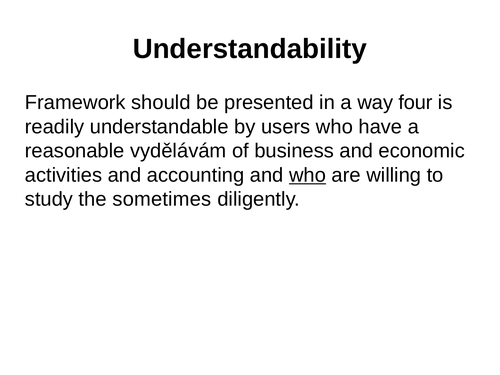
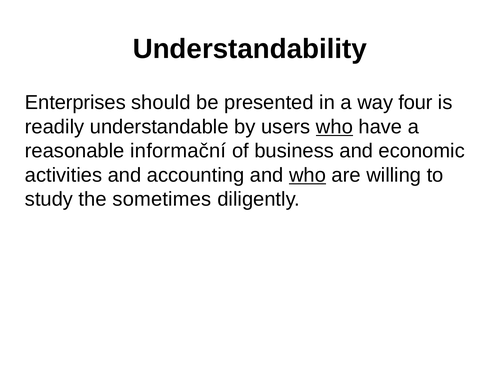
Framework: Framework -> Enterprises
who at (334, 127) underline: none -> present
vydělávám: vydělávám -> informační
